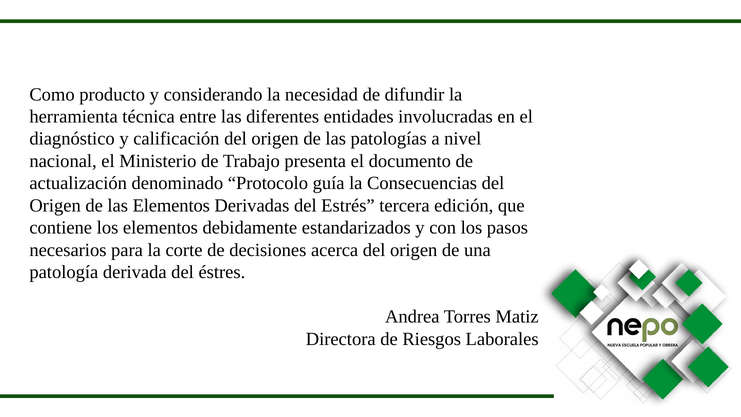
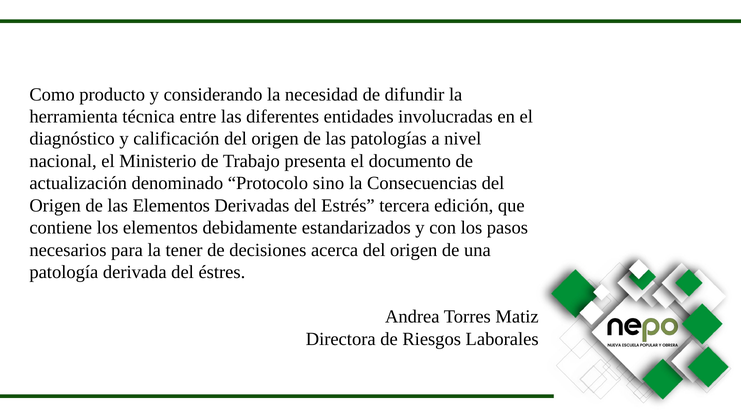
guía: guía -> sino
corte: corte -> tener
